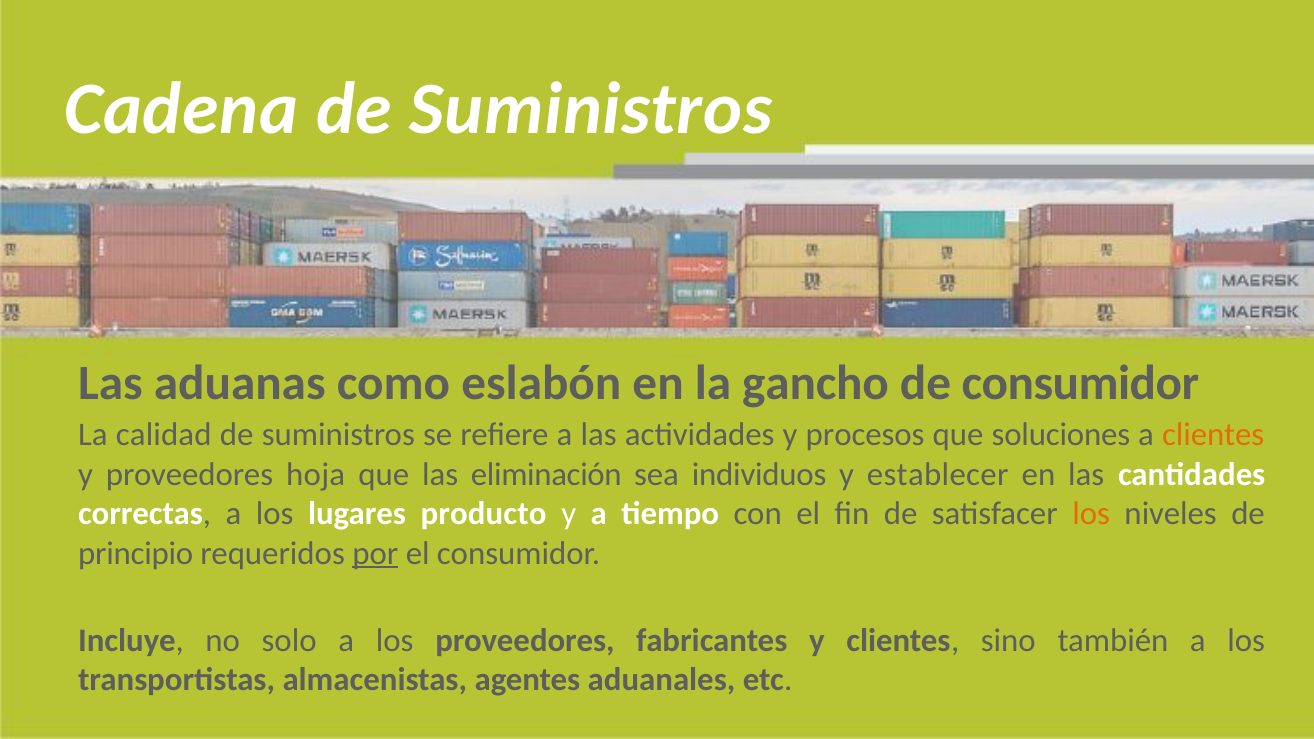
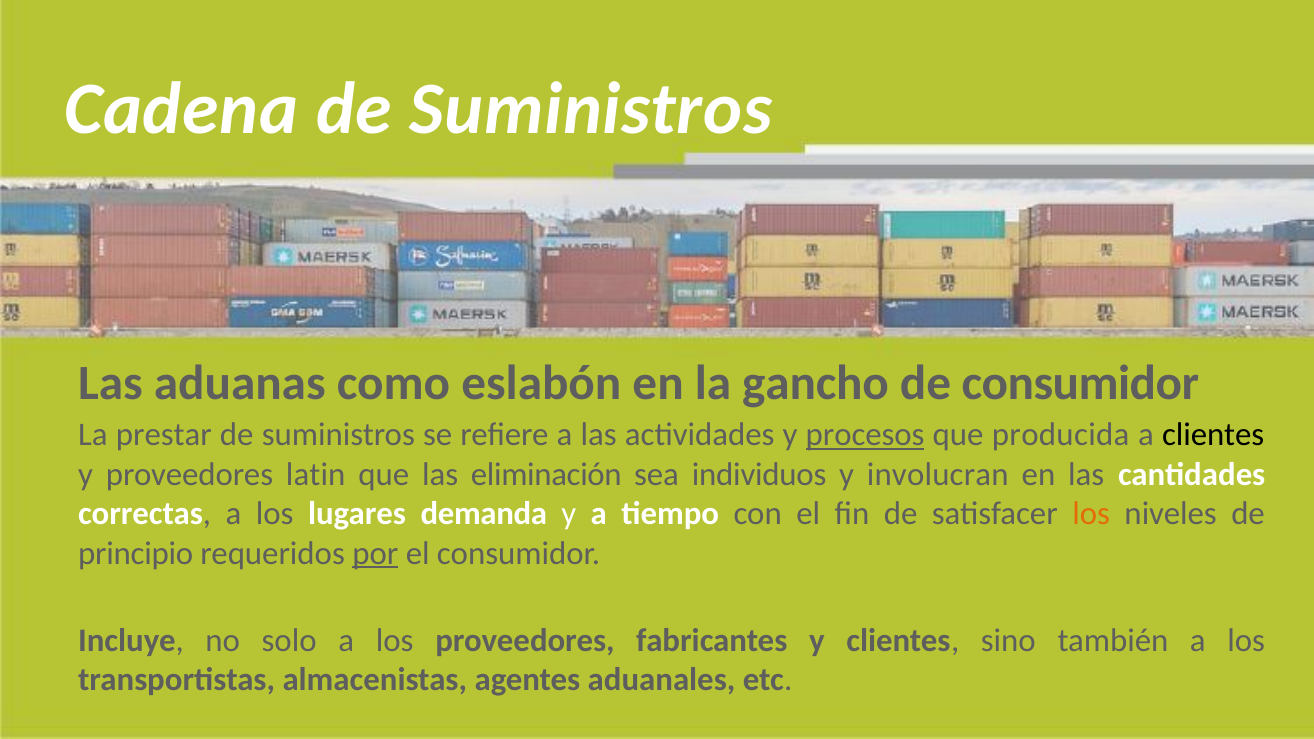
calidad: calidad -> prestar
procesos underline: none -> present
soluciones: soluciones -> producida
clientes at (1213, 435) colour: orange -> black
hoja: hoja -> latin
establecer: establecer -> involucran
producto: producto -> demanda
